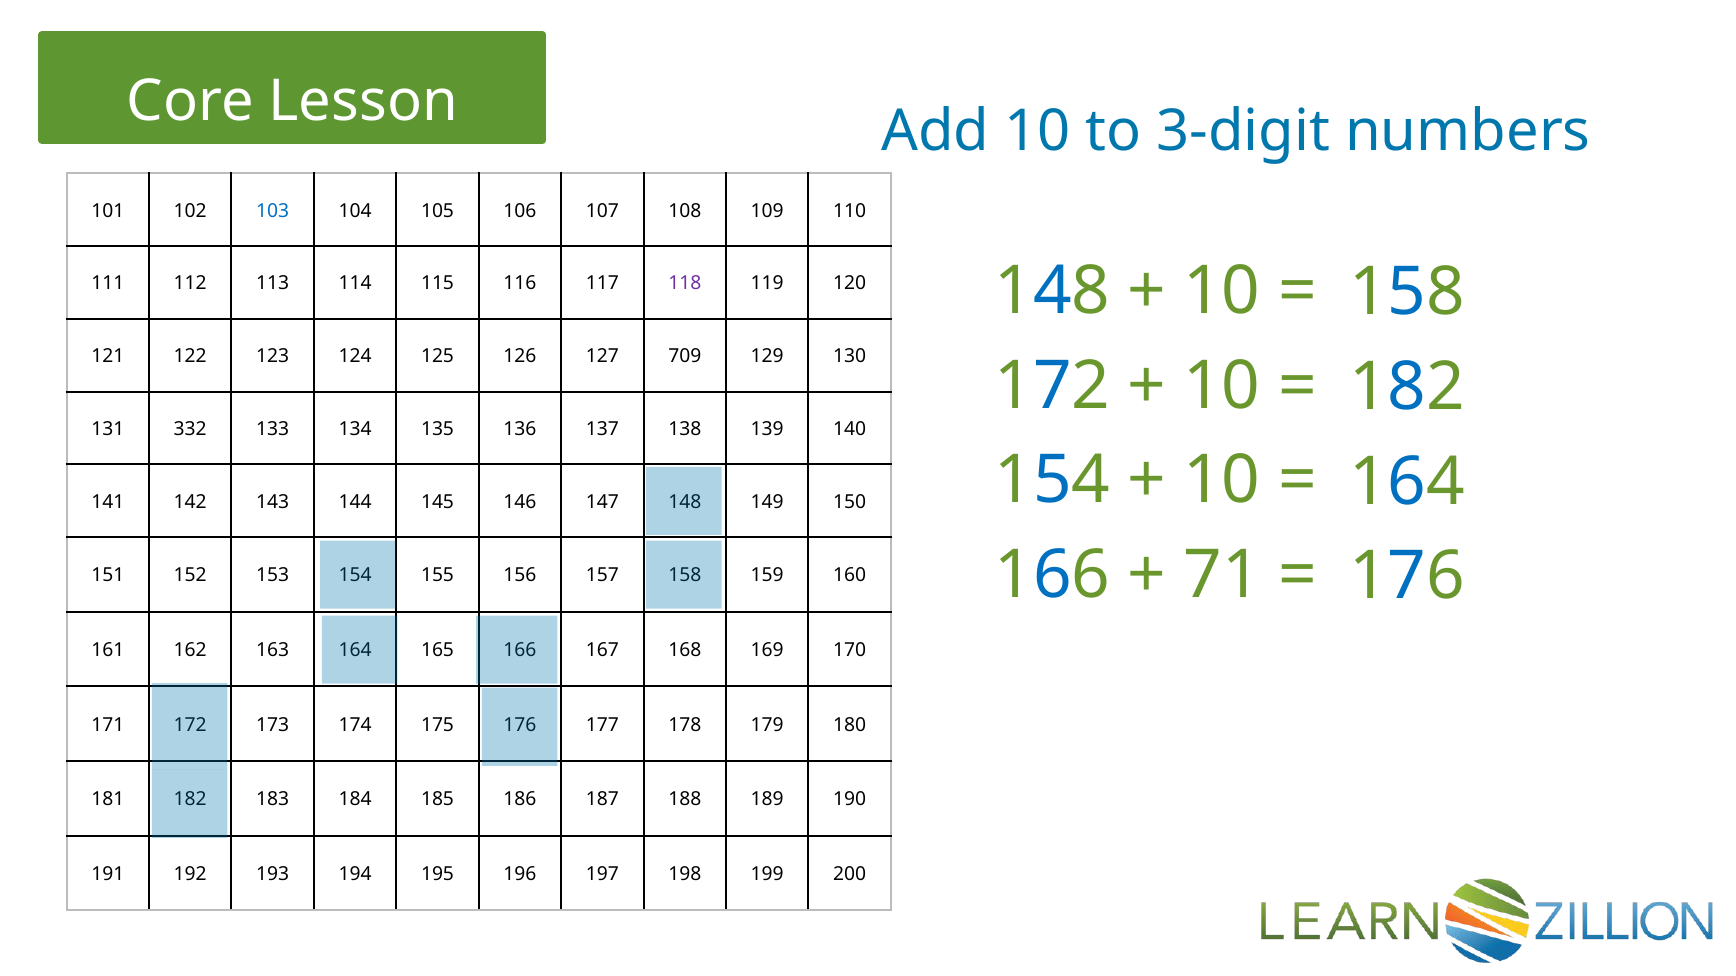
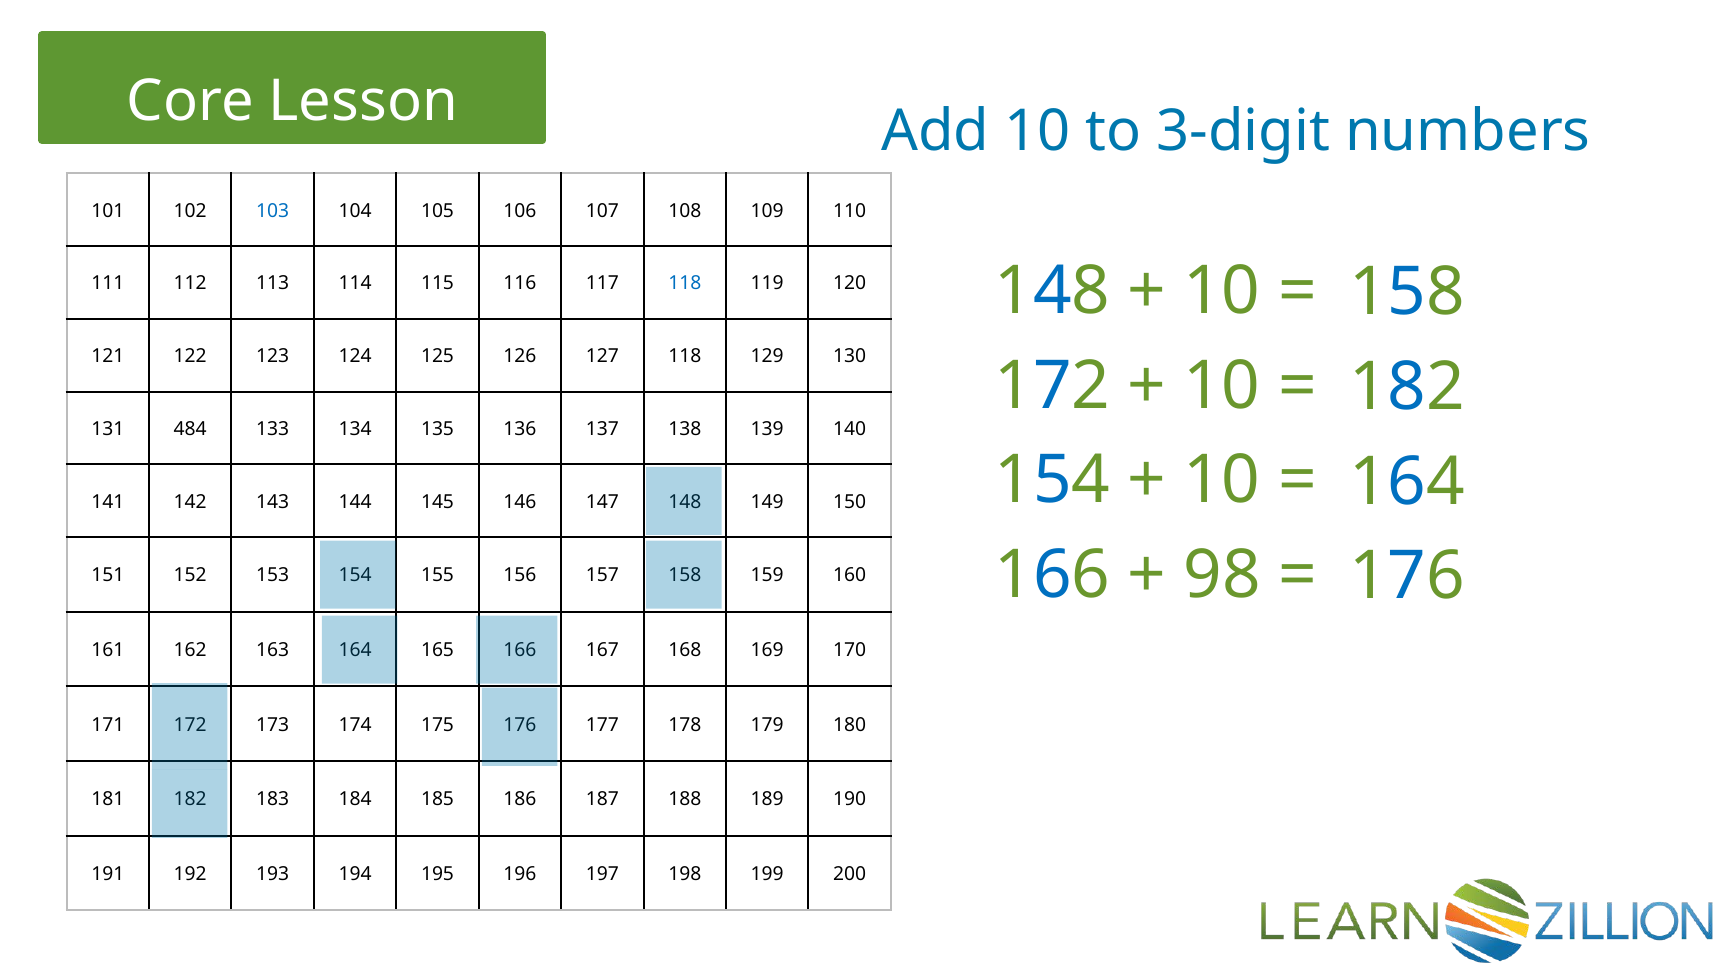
118 at (685, 284) colour: purple -> blue
127 709: 709 -> 118
332: 332 -> 484
71: 71 -> 98
